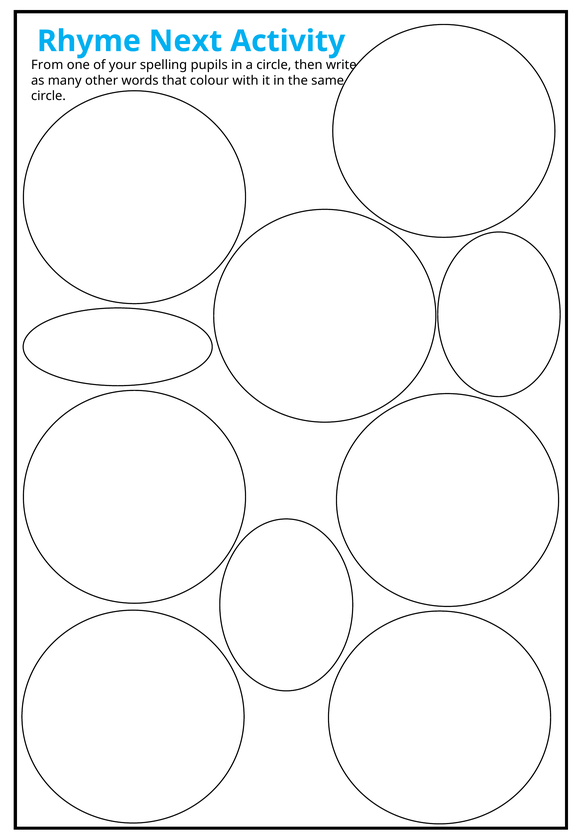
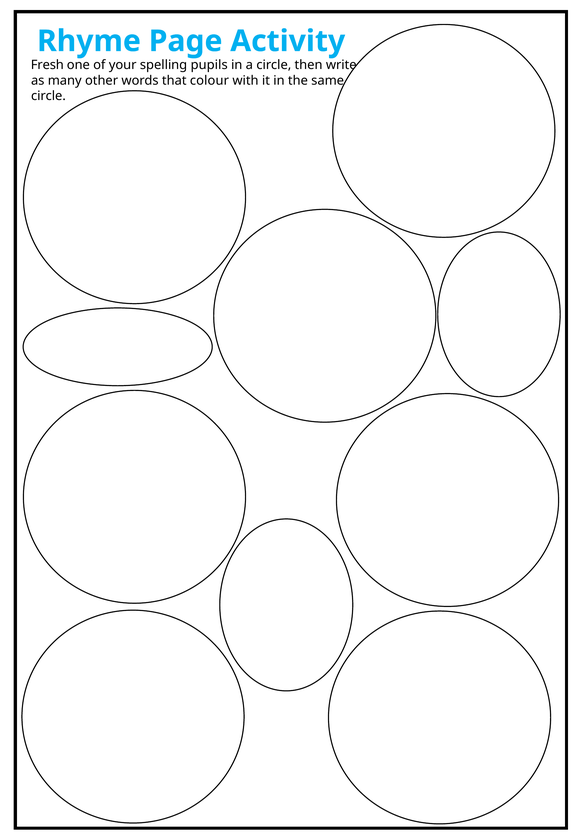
Next: Next -> Page
From: From -> Fresh
